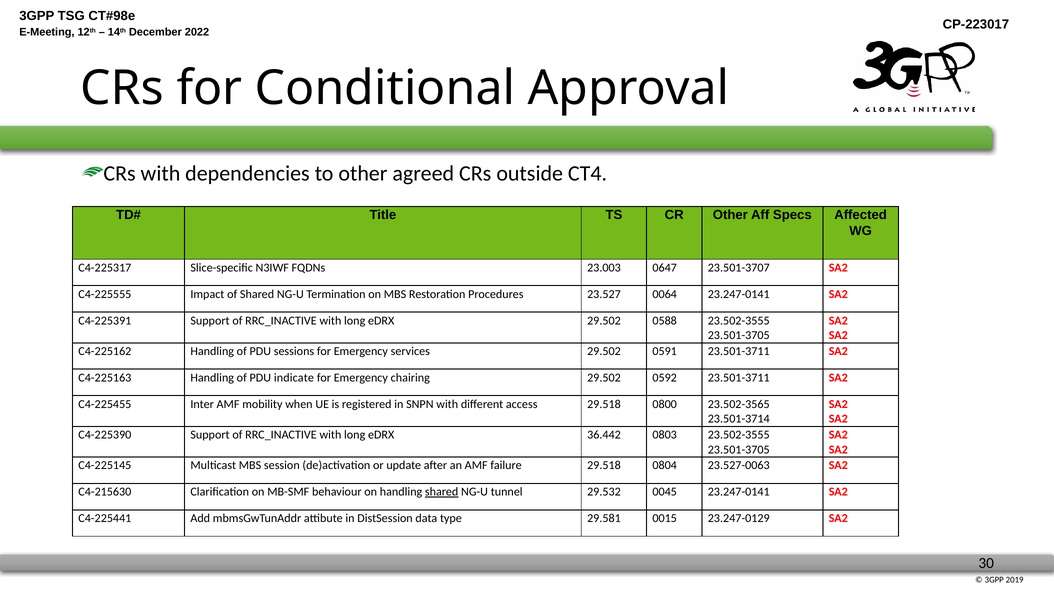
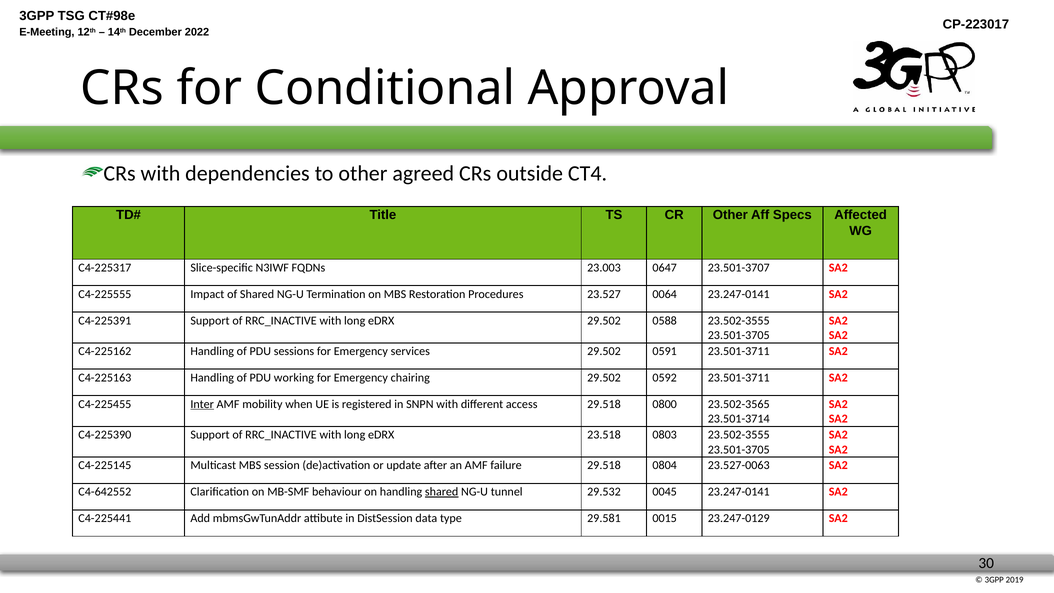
indicate: indicate -> working
Inter underline: none -> present
36.442: 36.442 -> 23.518
C4-215630: C4-215630 -> C4-642552
